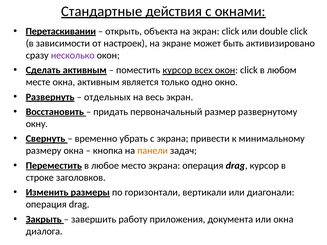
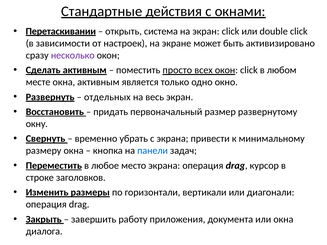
объекта: объекта -> система
поместить курсор: курсор -> просто
панели colour: orange -> blue
